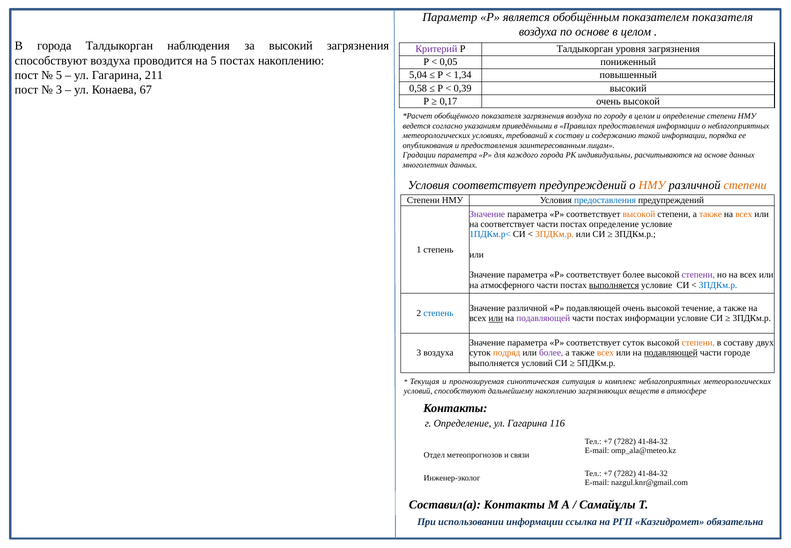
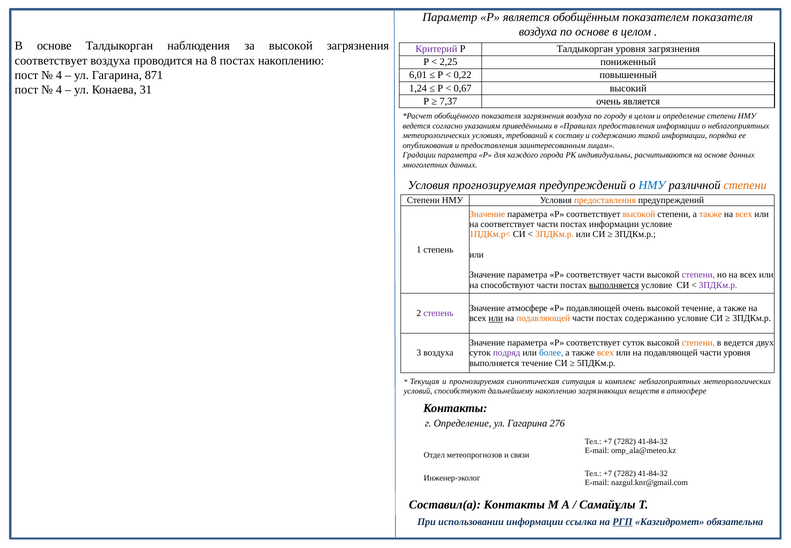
В города: города -> основе
за высокий: высокий -> высокой
способствуют at (51, 61): способствуют -> соответствует
на 5: 5 -> 8
0,05: 0,05 -> 2,25
5 at (59, 75): 5 -> 4
211: 211 -> 871
5,04: 5,04 -> 6,01
1,34: 1,34 -> 0,22
0,58: 0,58 -> 1,24
0,39: 0,39 -> 0,67
3 at (59, 90): 3 -> 4
67: 67 -> 31
0,17: 0,17 -> 7,37
высокой at (642, 101): высокой -> является
Условия соответствует: соответствует -> прогнозируемая
НМУ at (652, 185) colour: orange -> blue
предоставления at (605, 200) colour: blue -> orange
Значение at (487, 214) colour: purple -> orange
постах определение: определение -> информации
1ПДКм.р< colour: blue -> orange
Р соответствует более: более -> части
на атмосферного: атмосферного -> способствуют
3ПДКм.р at (718, 285) colour: blue -> purple
Значение различной: различной -> атмосфере
степень at (438, 313) colour: blue -> purple
подавляющей at (543, 318) colour: purple -> orange
постах информации: информации -> содержанию
в составу: составу -> ведется
подряд colour: orange -> purple
более at (551, 353) colour: purple -> blue
подавляющей at (671, 353) underline: present -> none
части городе: городе -> уровня
выполняется условий: условий -> течение
116: 116 -> 276
РГП underline: none -> present
